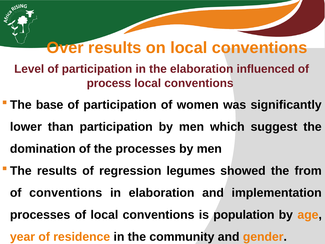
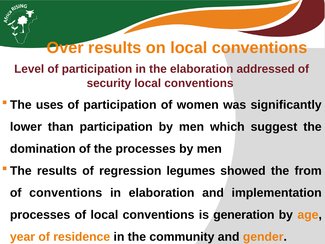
influenced: influenced -> addressed
process: process -> security
base: base -> uses
population: population -> generation
